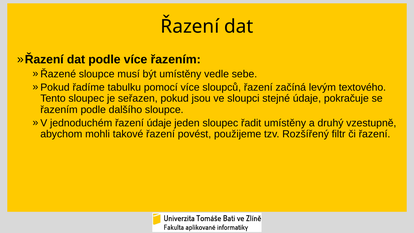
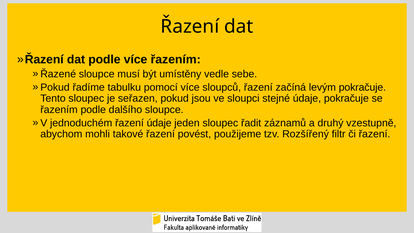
levým textového: textového -> pokračuje
řadit umístěny: umístěny -> záznamů
